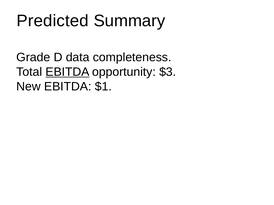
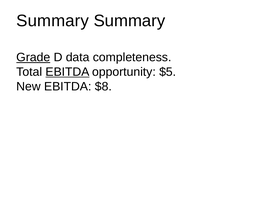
Predicted at (53, 21): Predicted -> Summary
Grade underline: none -> present
$3: $3 -> $5
$1: $1 -> $8
